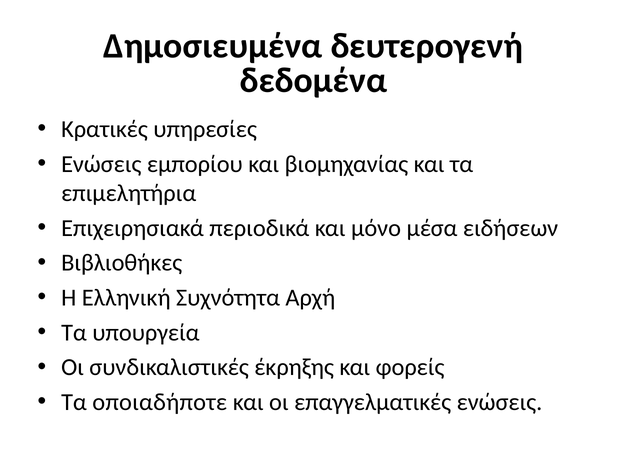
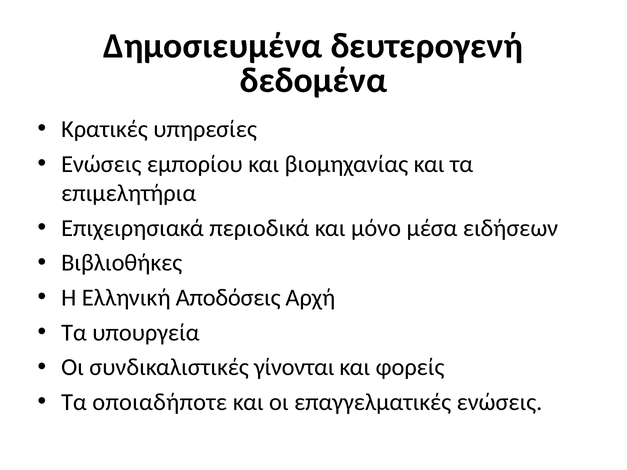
Συχνότητα: Συχνότητα -> Αποδόσεις
έκρηξης: έκρηξης -> γίνονται
